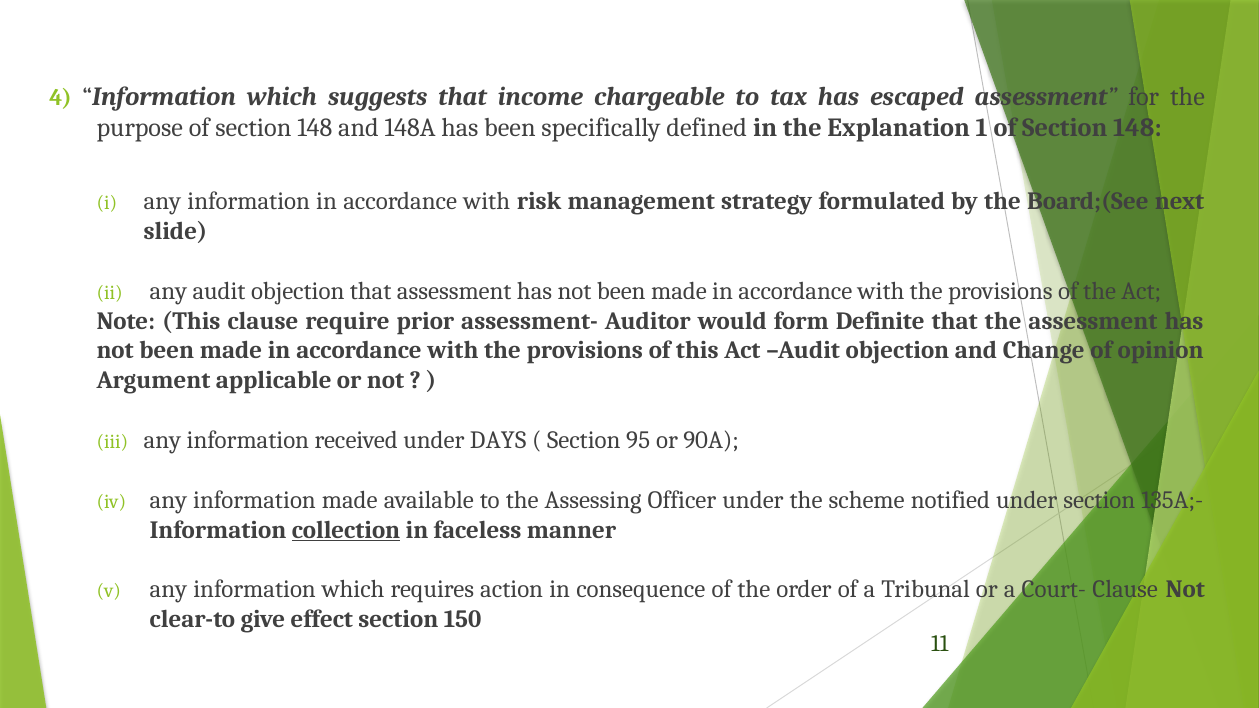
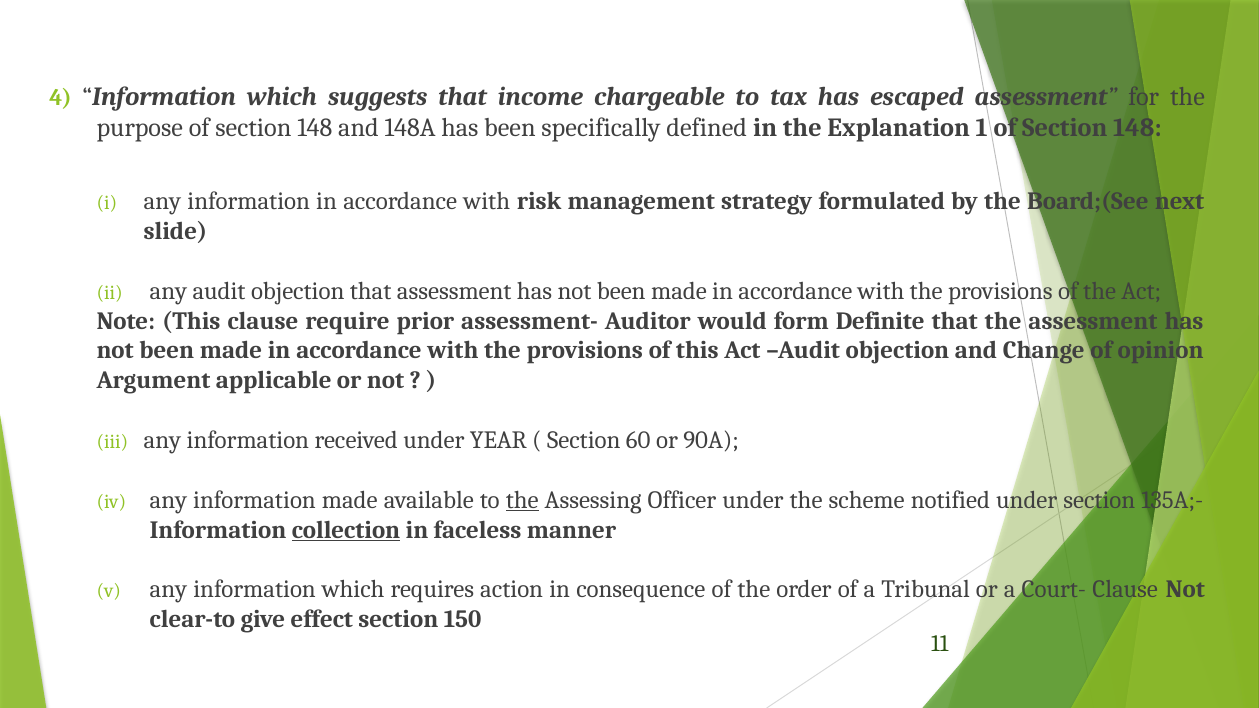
DAYS: DAYS -> YEAR
95: 95 -> 60
the at (522, 500) underline: none -> present
